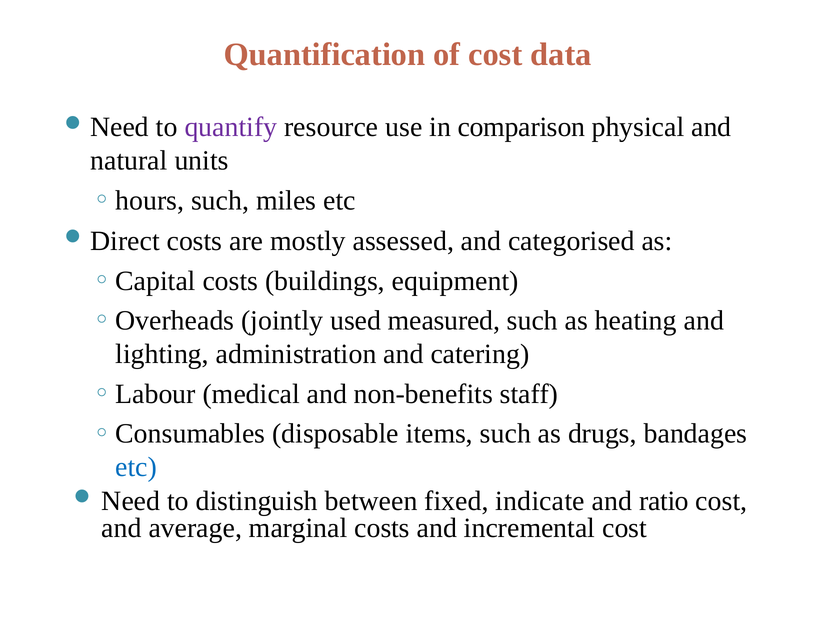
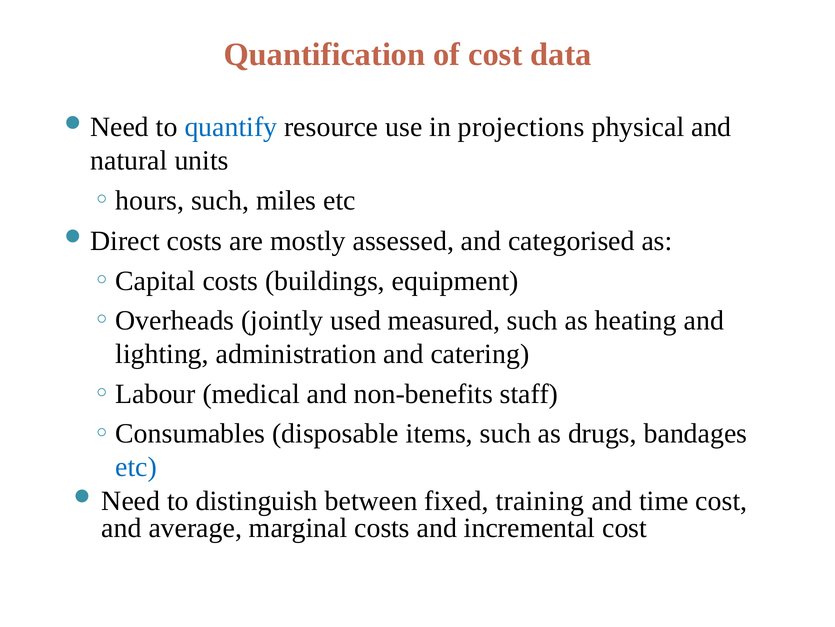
quantify colour: purple -> blue
comparison: comparison -> projections
indicate: indicate -> training
ratio: ratio -> time
